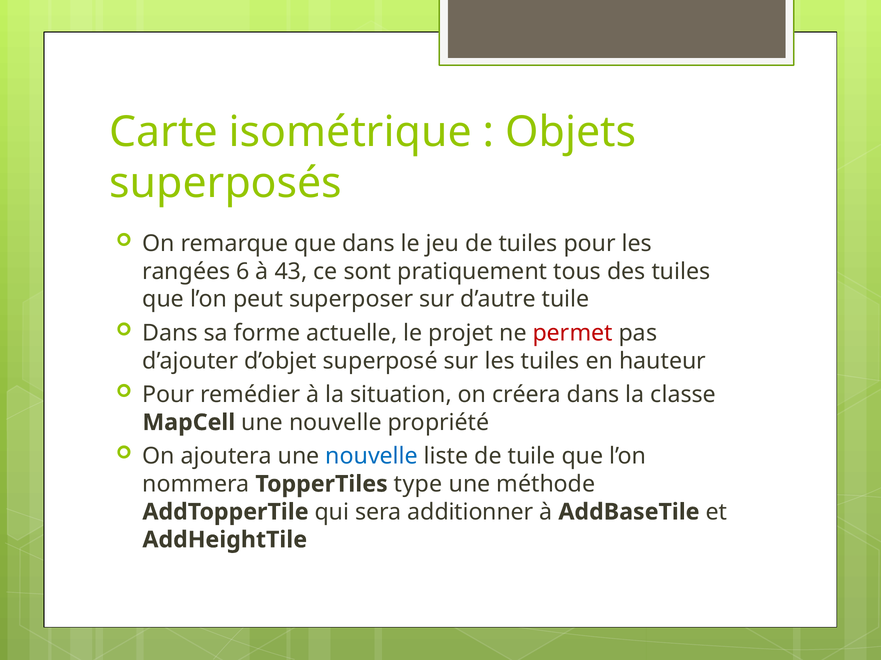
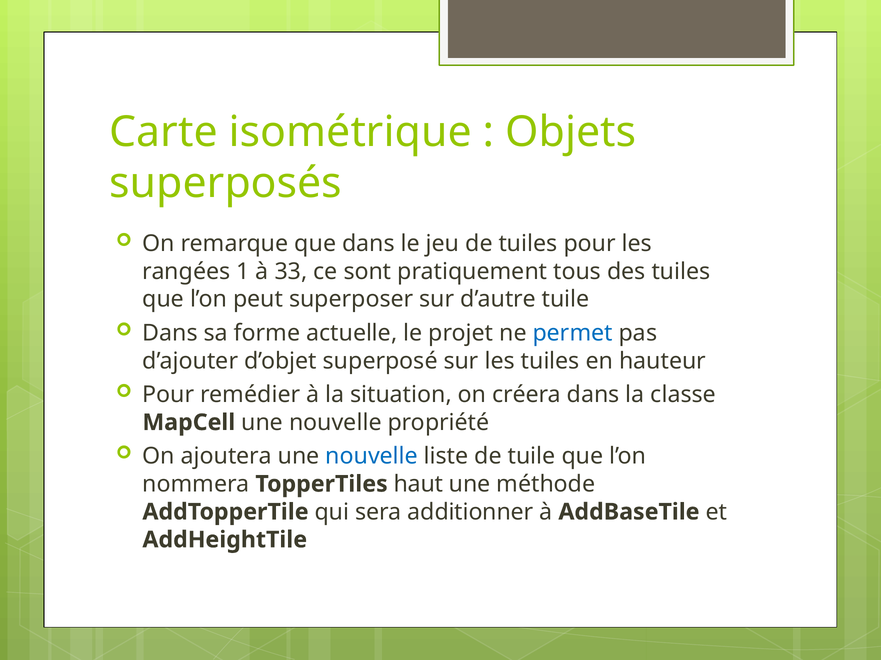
6: 6 -> 1
43: 43 -> 33
permet colour: red -> blue
type: type -> haut
